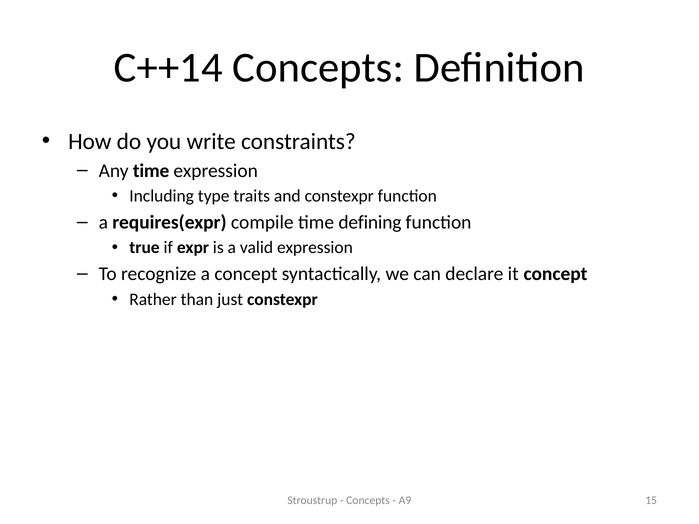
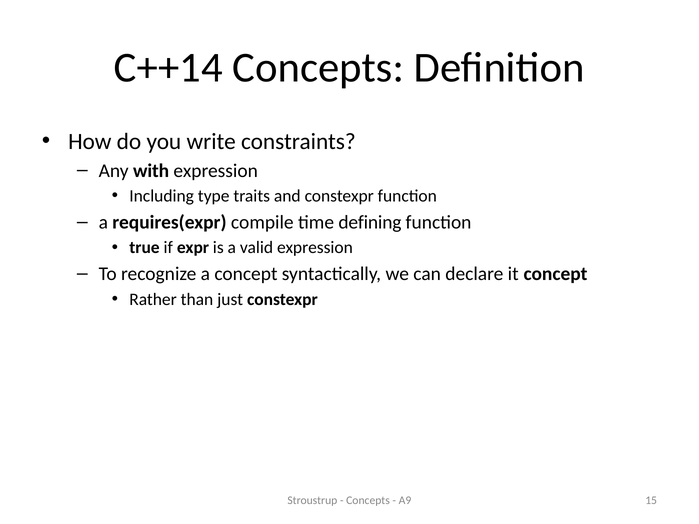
Any time: time -> with
